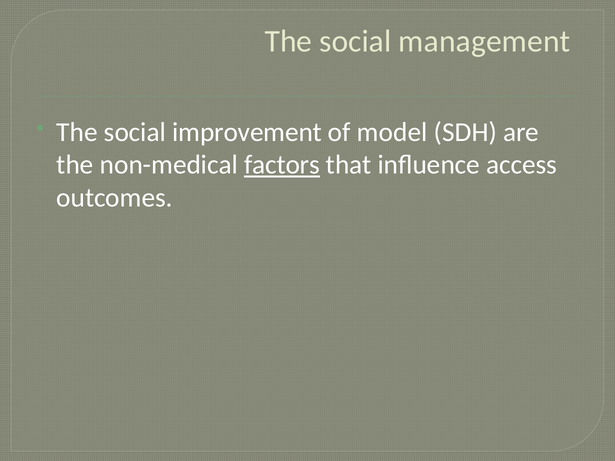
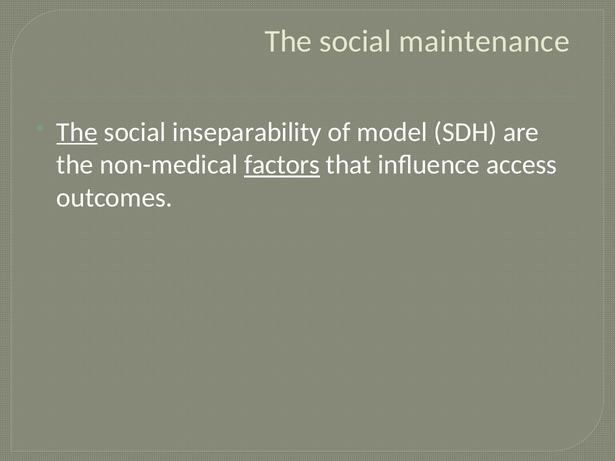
management: management -> maintenance
The at (77, 132) underline: none -> present
improvement: improvement -> inseparability
